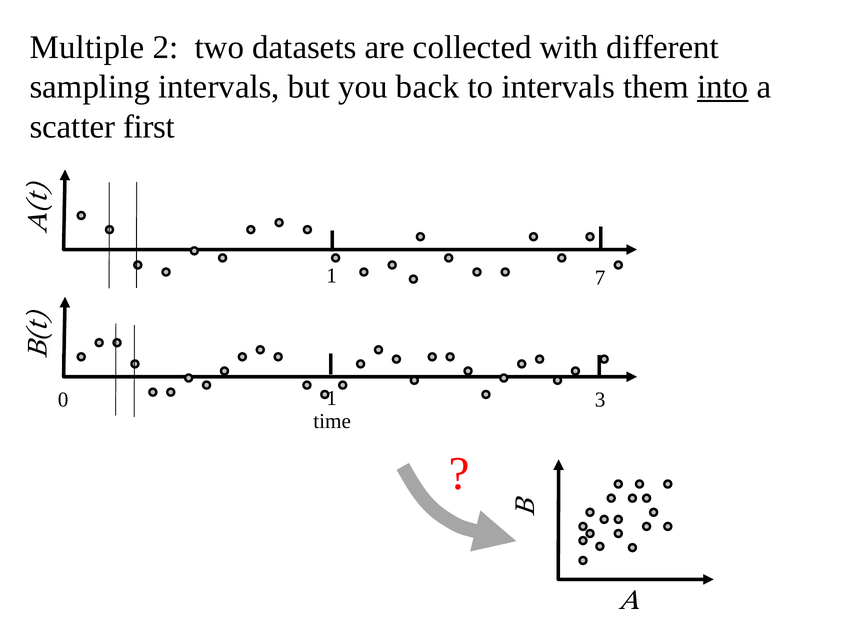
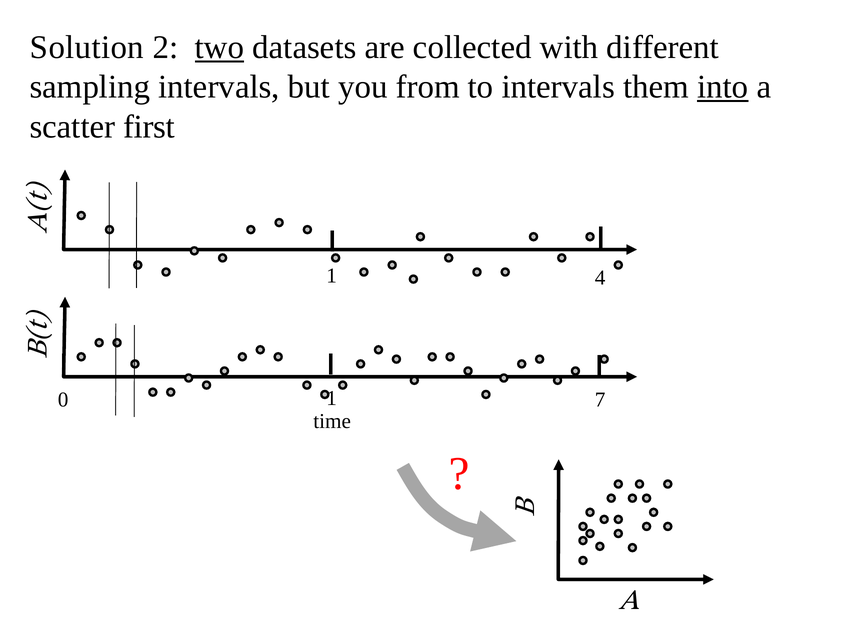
Multiple: Multiple -> Solution
two underline: none -> present
back: back -> from
7: 7 -> 4
3: 3 -> 7
